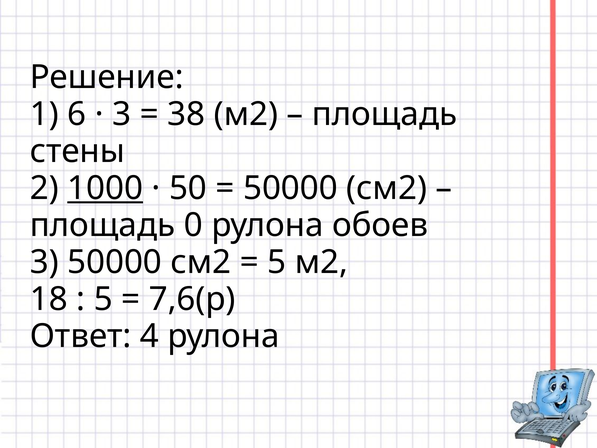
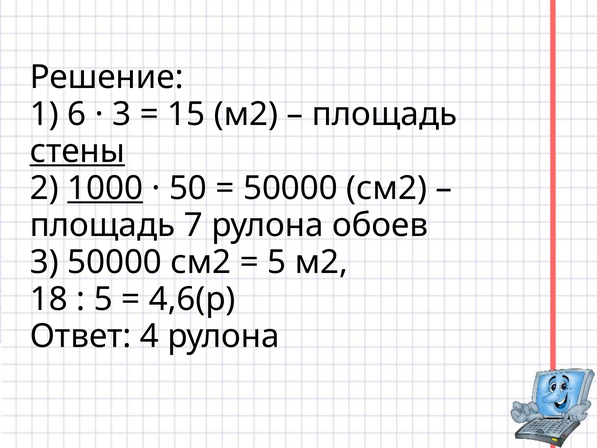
38: 38 -> 15
стены underline: none -> present
0: 0 -> 7
7,6(р: 7,6(р -> 4,6(р
